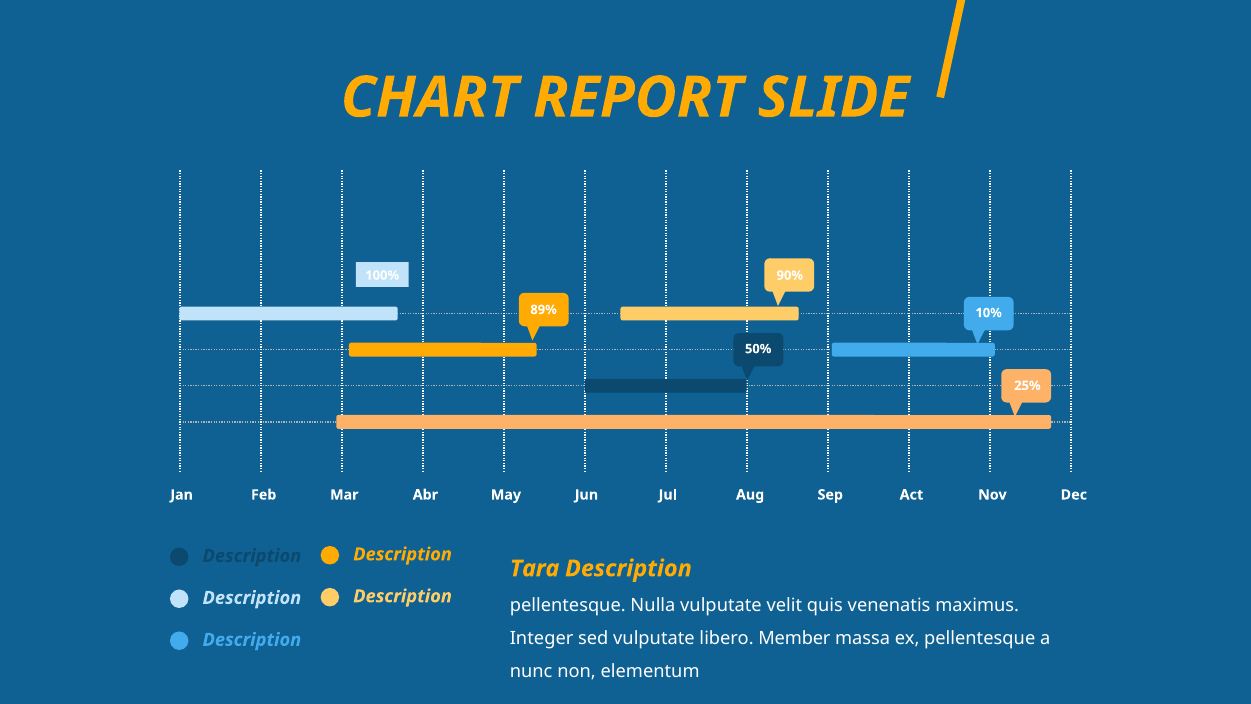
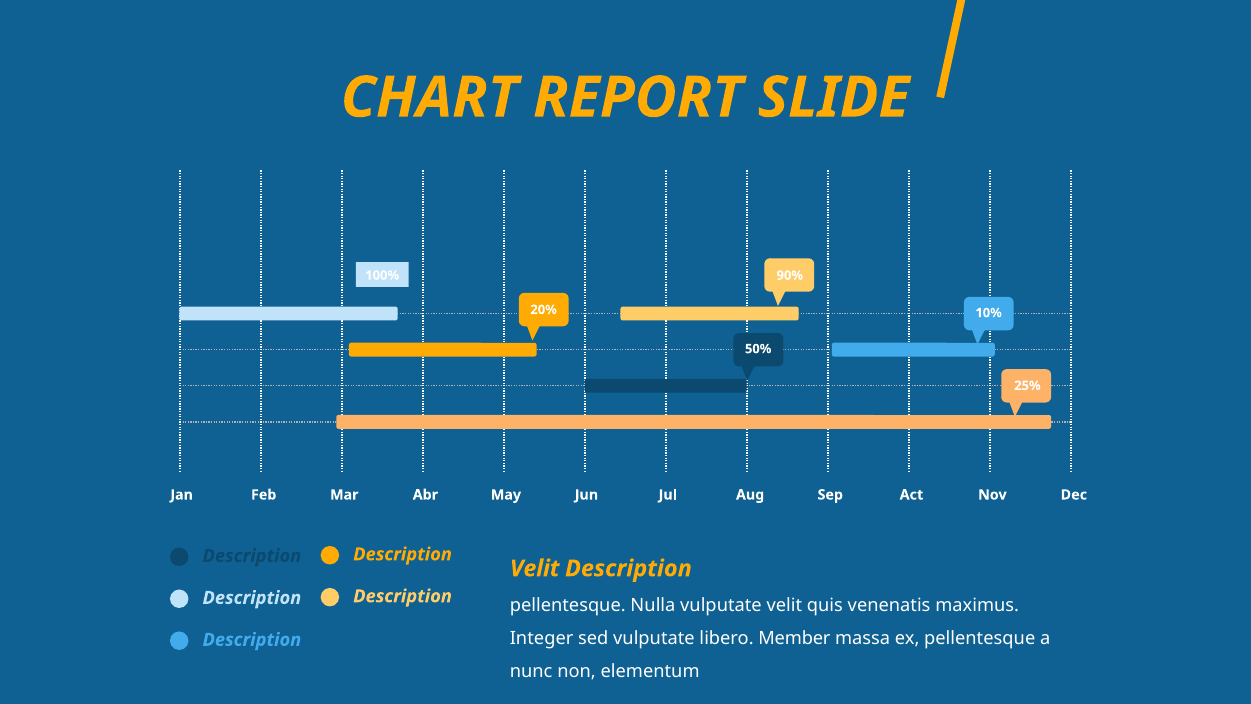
89%: 89% -> 20%
Tara at (535, 568): Tara -> Velit
